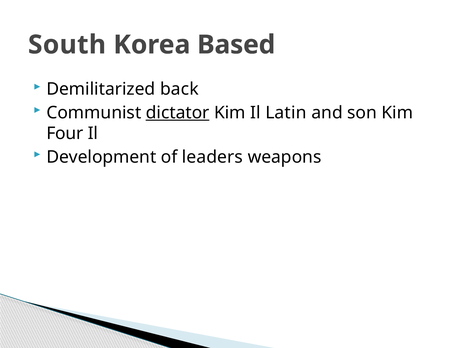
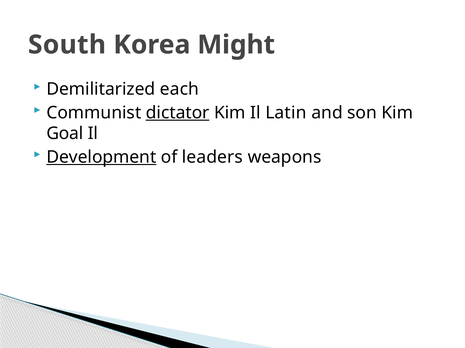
Based: Based -> Might
back: back -> each
Four: Four -> Goal
Development underline: none -> present
